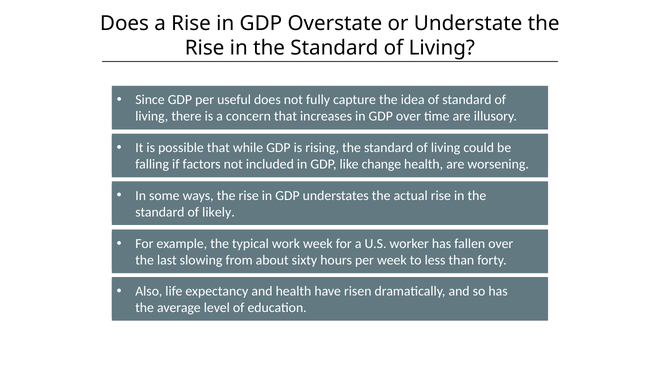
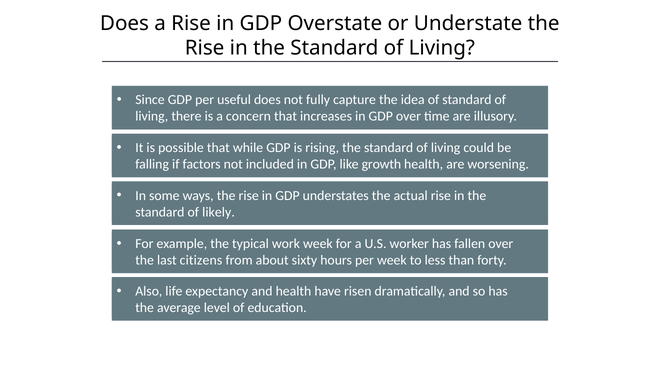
change: change -> growth
slowing: slowing -> citizens
